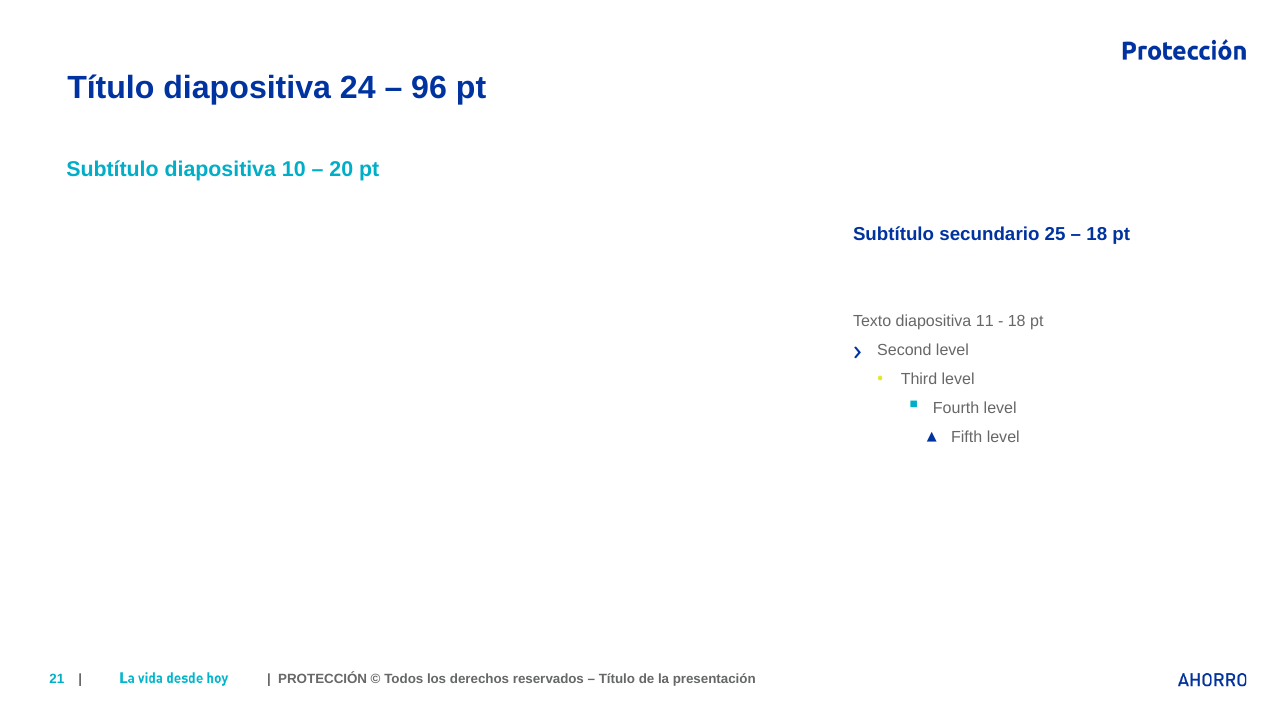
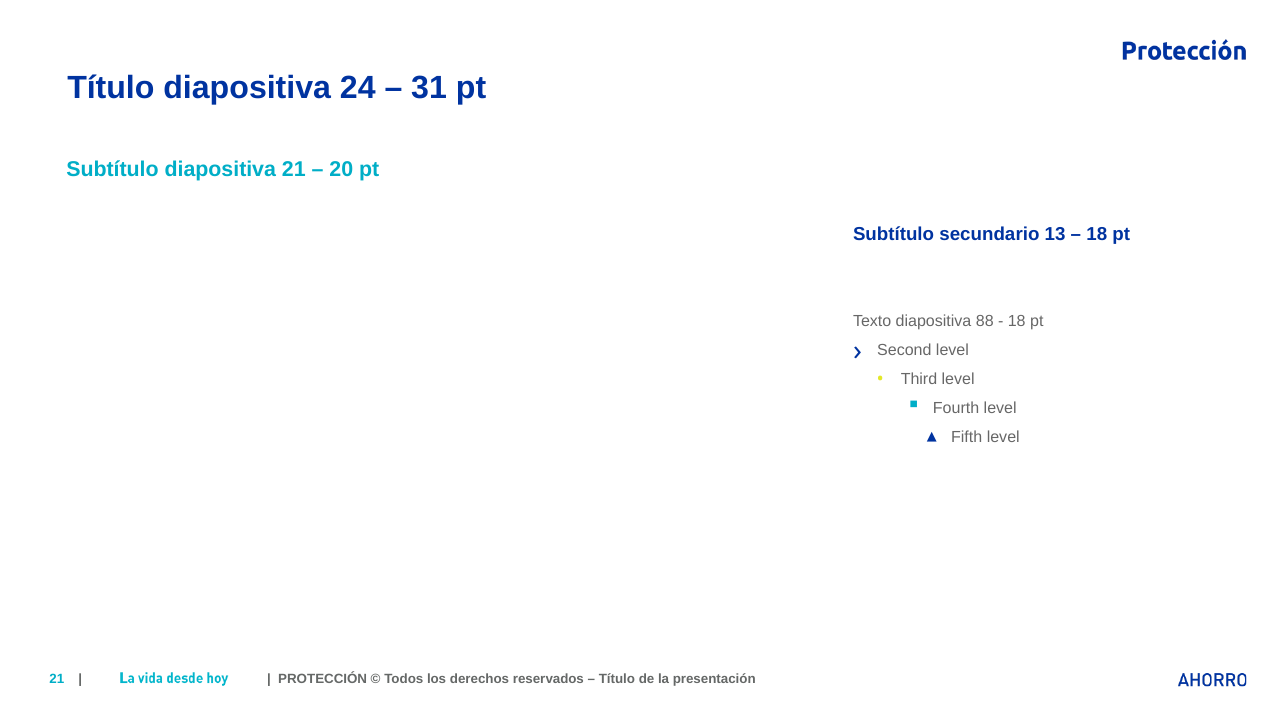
96: 96 -> 31
diapositiva 10: 10 -> 21
25: 25 -> 13
11: 11 -> 88
